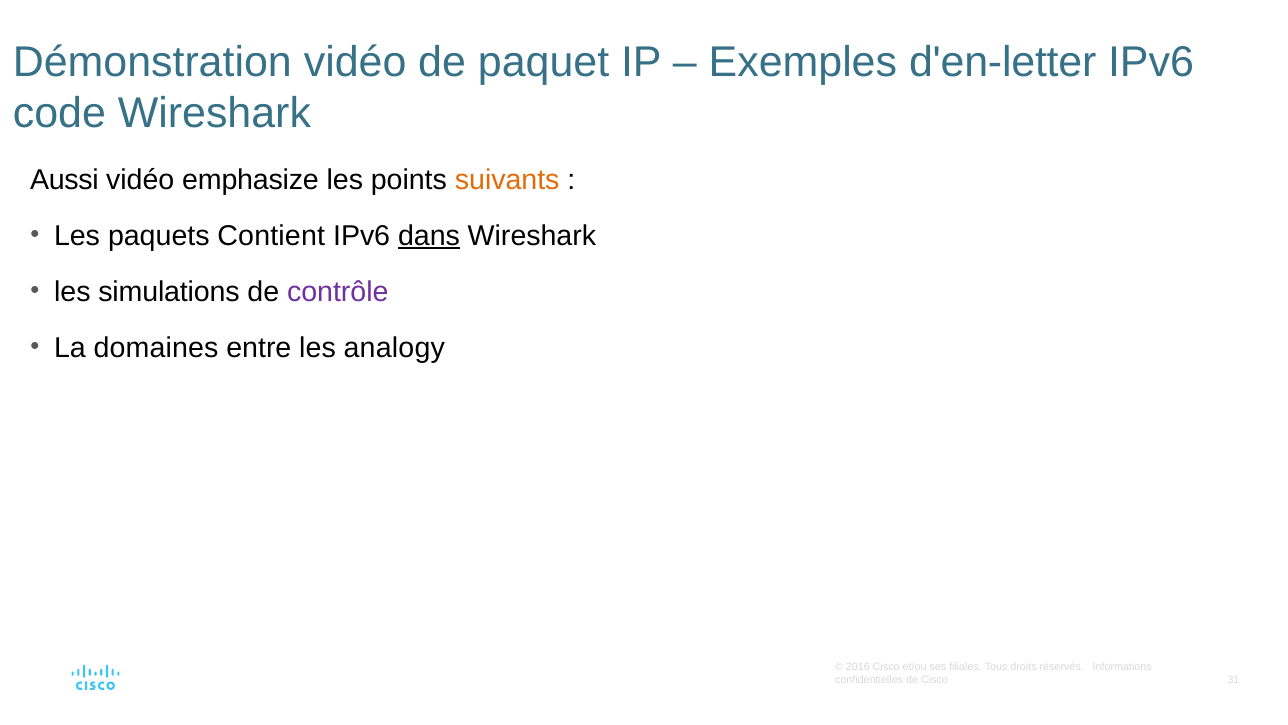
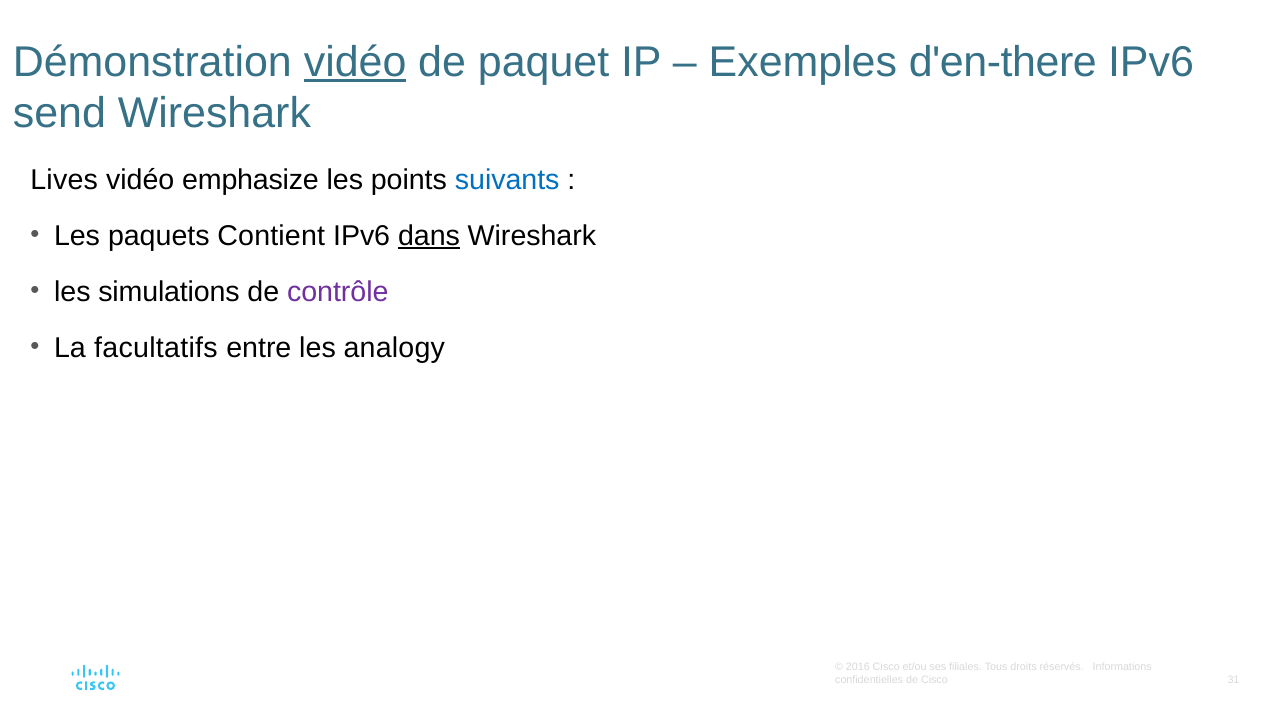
vidéo at (355, 62) underline: none -> present
d'en-letter: d'en-letter -> d'en-there
code: code -> send
Aussi: Aussi -> Lives
suivants colour: orange -> blue
domaines: domaines -> facultatifs
